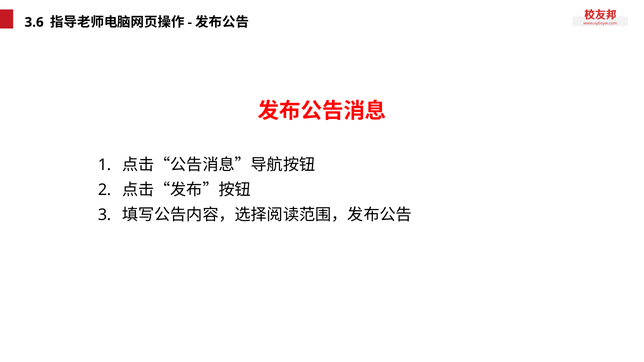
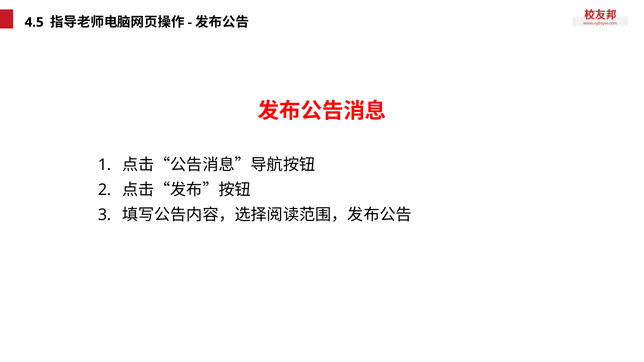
3.6: 3.6 -> 4.5
